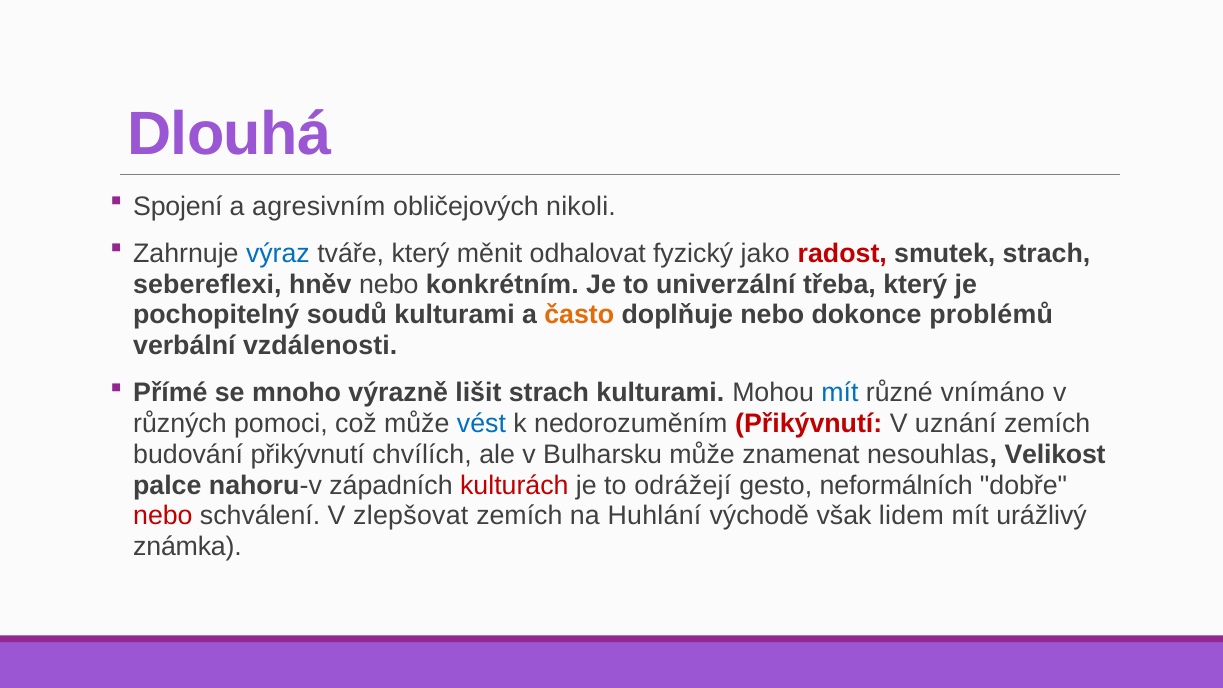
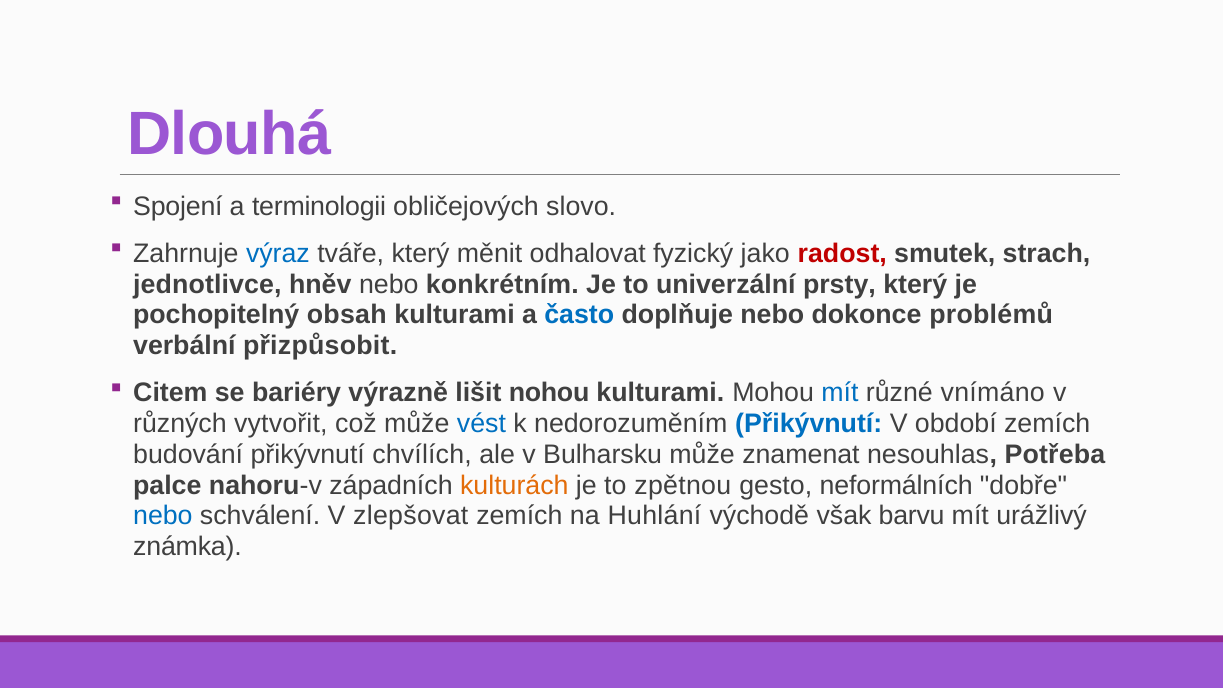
agresivním: agresivním -> terminologii
nikoli: nikoli -> slovo
sebereflexi: sebereflexi -> jednotlivce
třeba: třeba -> prsty
soudů: soudů -> obsah
často colour: orange -> blue
vzdálenosti: vzdálenosti -> přizpůsobit
Přímé: Přímé -> Citem
mnoho: mnoho -> bariéry
lišit strach: strach -> nohou
pomoci: pomoci -> vytvořit
Přikývnutí at (809, 424) colour: red -> blue
uznání: uznání -> období
Velikost: Velikost -> Potřeba
kulturách colour: red -> orange
odrážejí: odrážejí -> zpětnou
nebo at (163, 516) colour: red -> blue
lidem: lidem -> barvu
